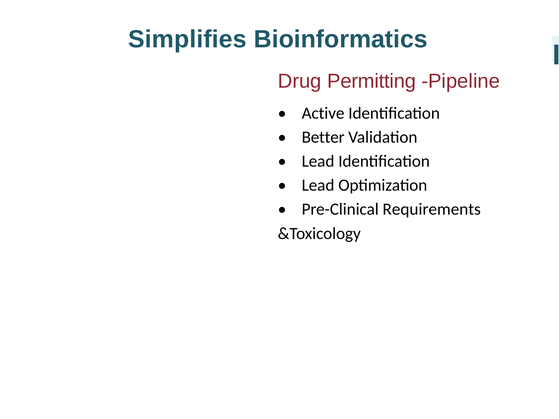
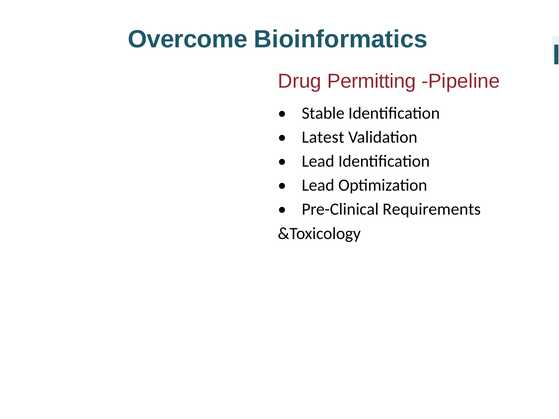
Simplifies: Simplifies -> Overcome
Active: Active -> Stable
Better: Better -> Latest
